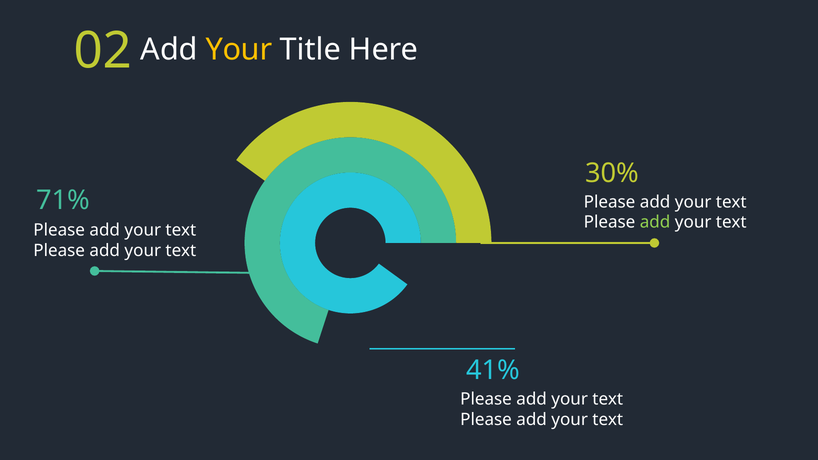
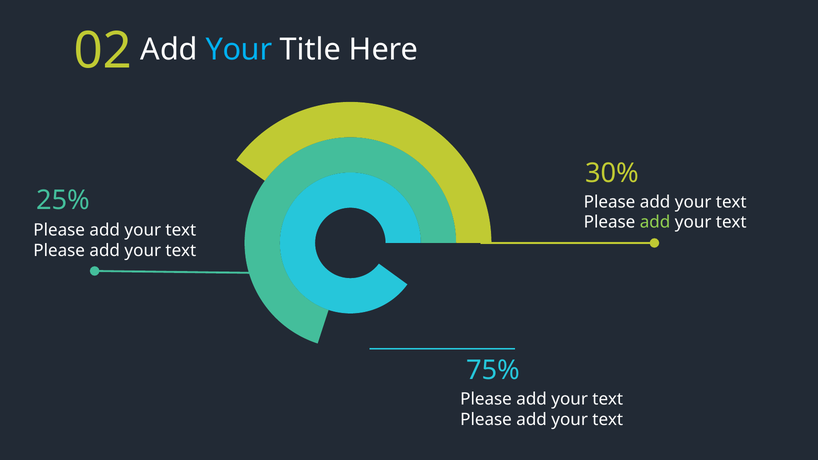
Your at (239, 50) colour: yellow -> light blue
71%: 71% -> 25%
41%: 41% -> 75%
